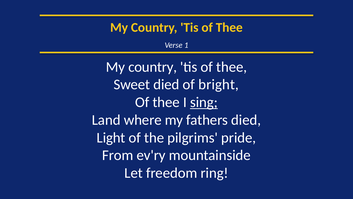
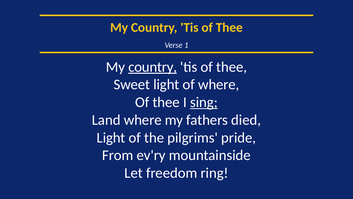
country at (153, 67) underline: none -> present
Sweet died: died -> light
of bright: bright -> where
